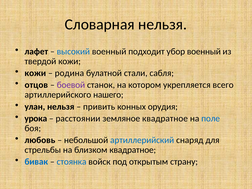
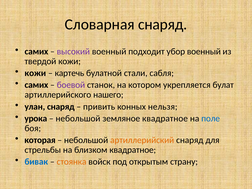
Словарная нельзя: нельзя -> снаряд
лафет at (36, 51): лафет -> самих
высокий colour: blue -> purple
родина: родина -> картечь
отцов at (36, 85): отцов -> самих
всего: всего -> булат
улан нельзя: нельзя -> снаряд
орудия: орудия -> нельзя
расстоянии at (78, 118): расстоянии -> небольшой
любовь: любовь -> которая
артиллерийский colour: blue -> orange
стоянка colour: blue -> orange
